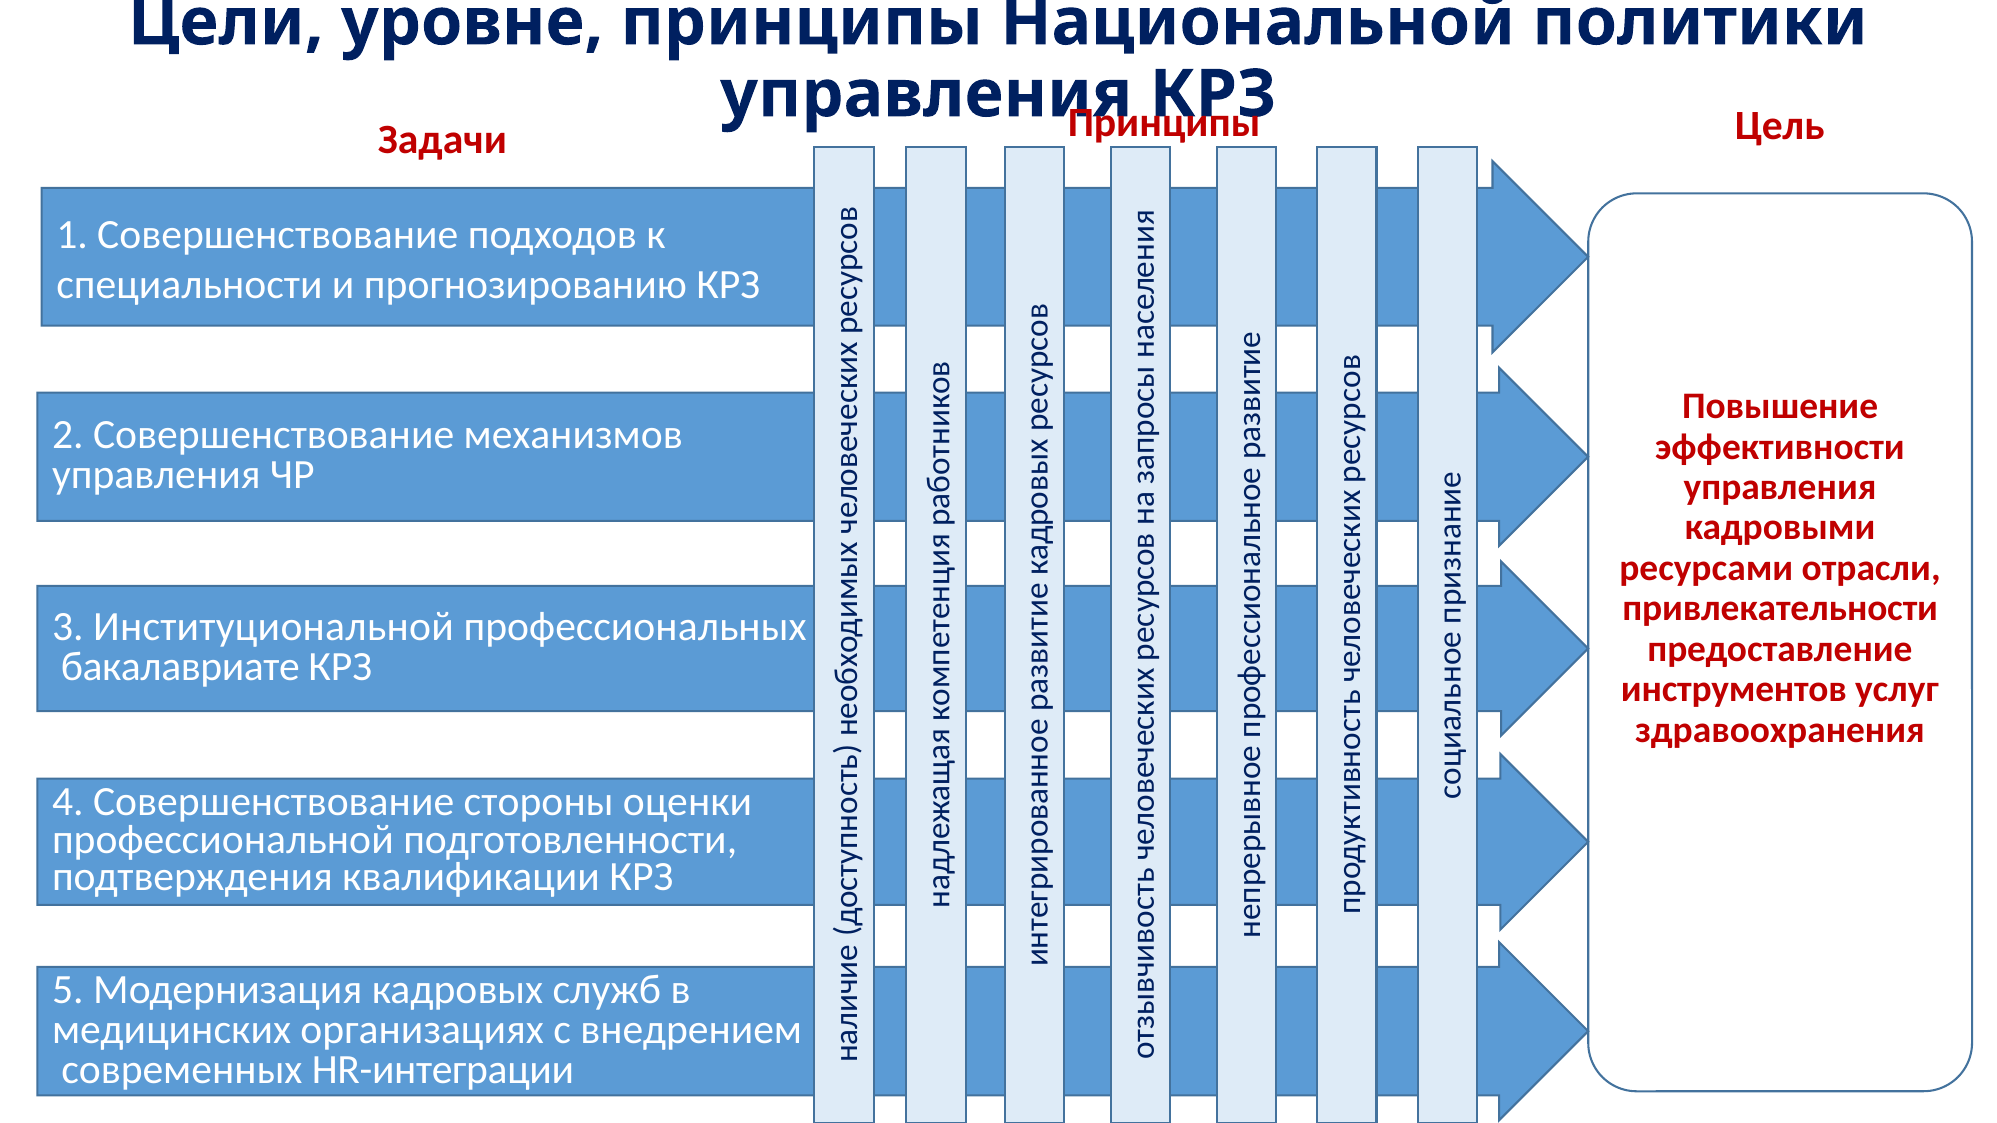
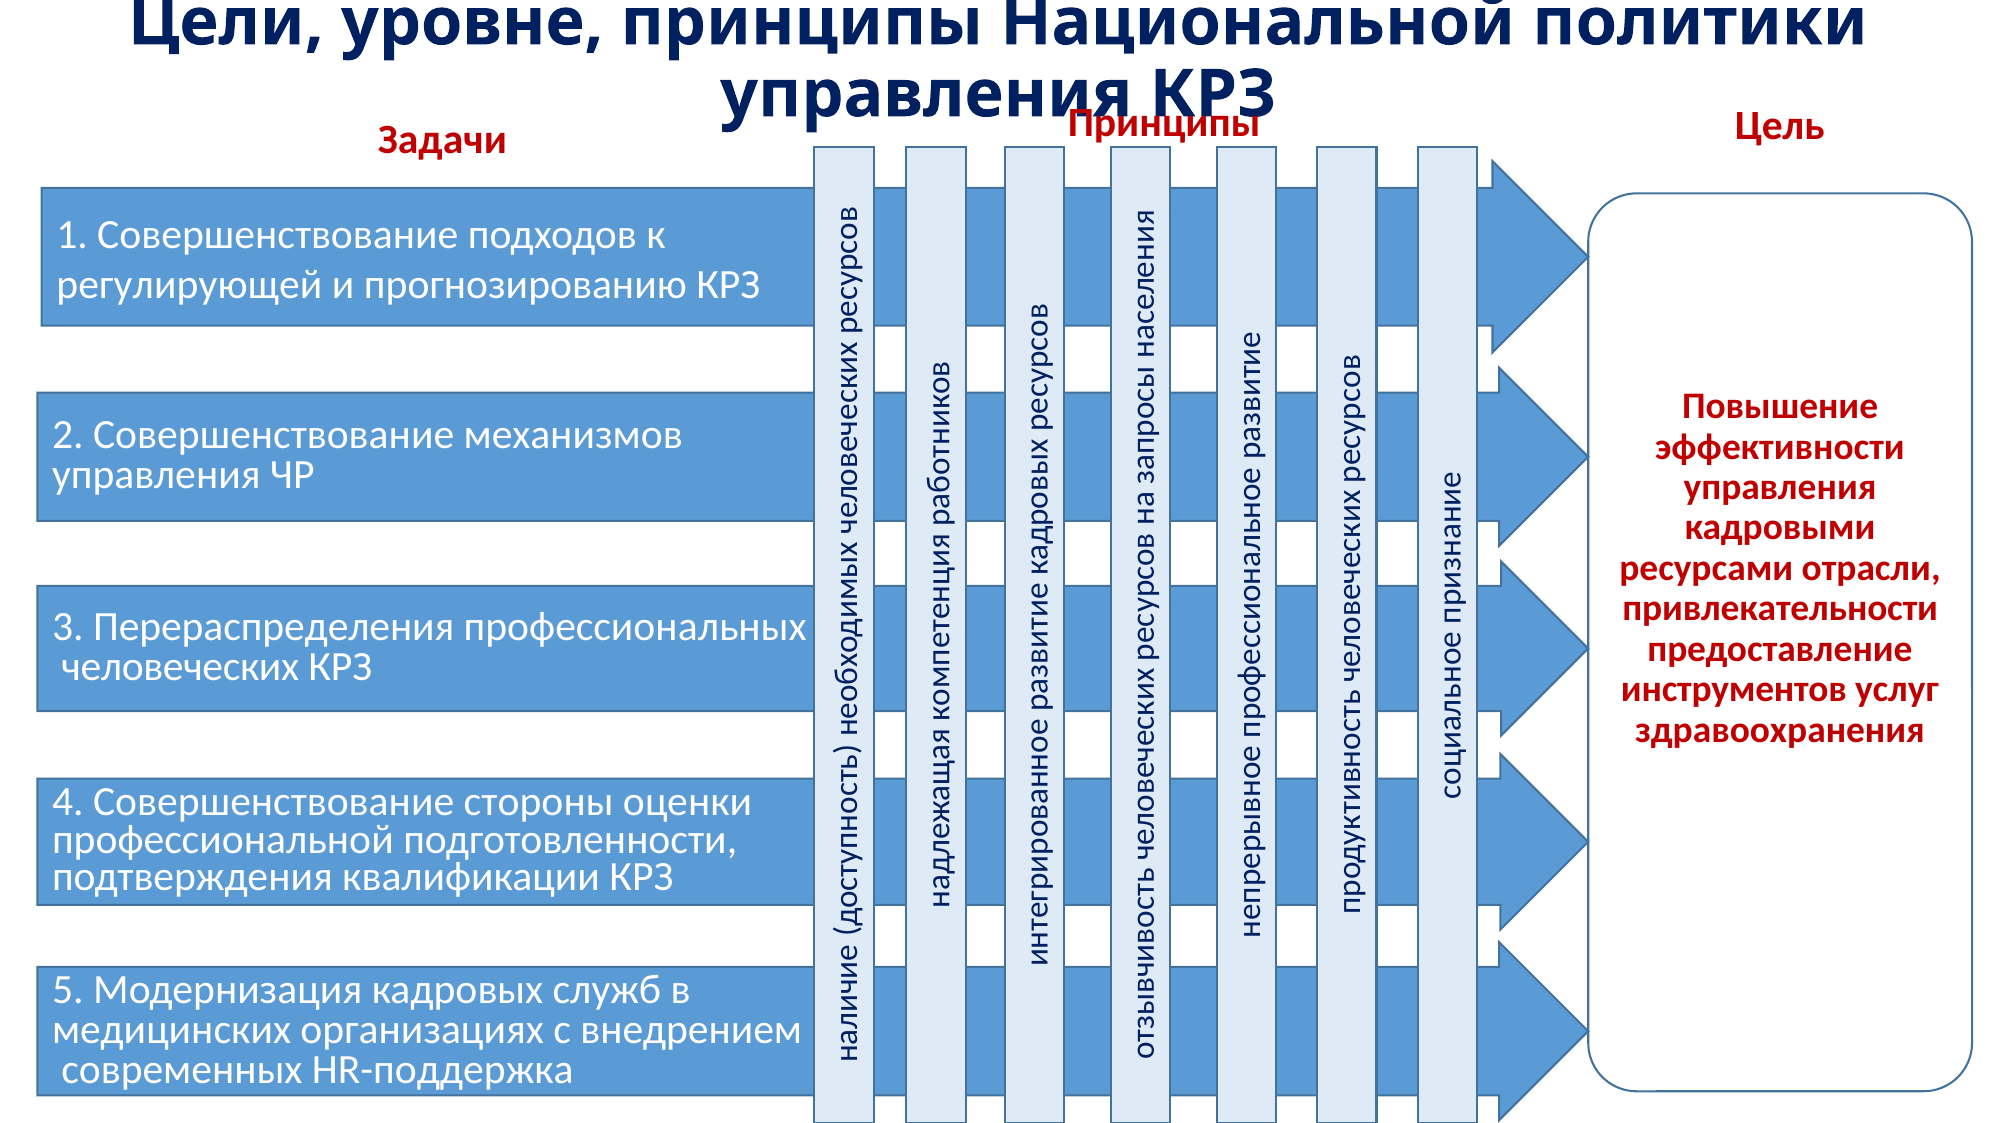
специальности: специальности -> регулирующей
Институциональной: Институциональной -> Перераспределения
бакалавриате: бакалавриате -> человеческих
HR-интеграции: HR-интеграции -> HR-поддержка
